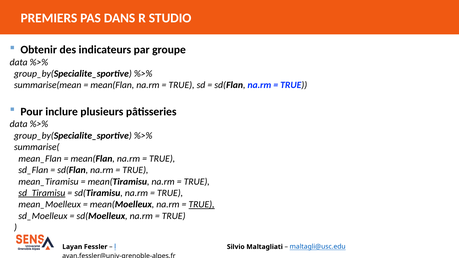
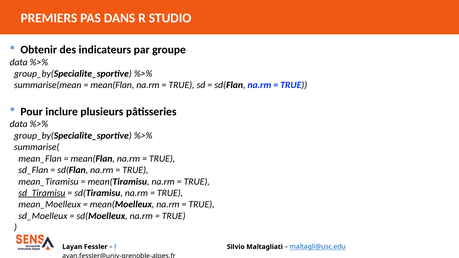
TRUE at (202, 205) underline: present -> none
